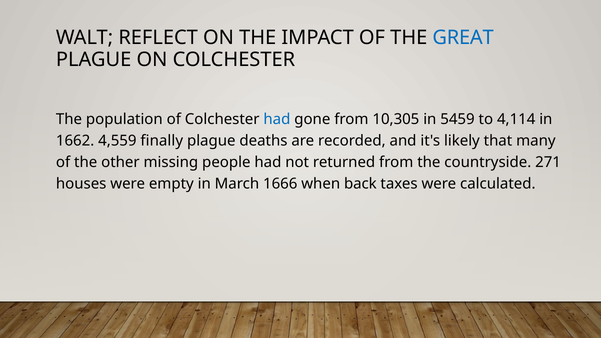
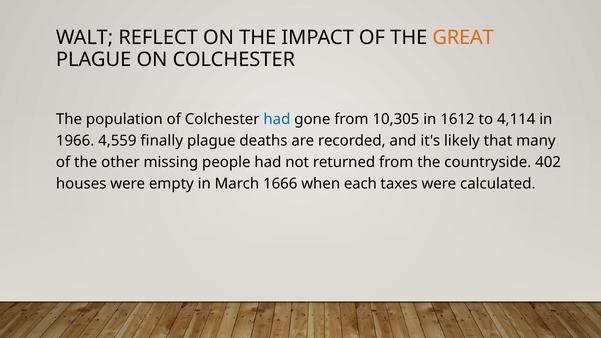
GREAT colour: blue -> orange
5459: 5459 -> 1612
1662: 1662 -> 1966
271: 271 -> 402
back: back -> each
